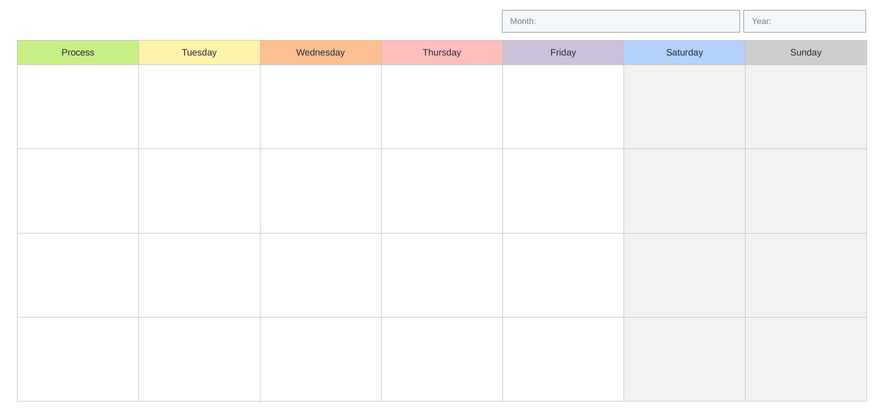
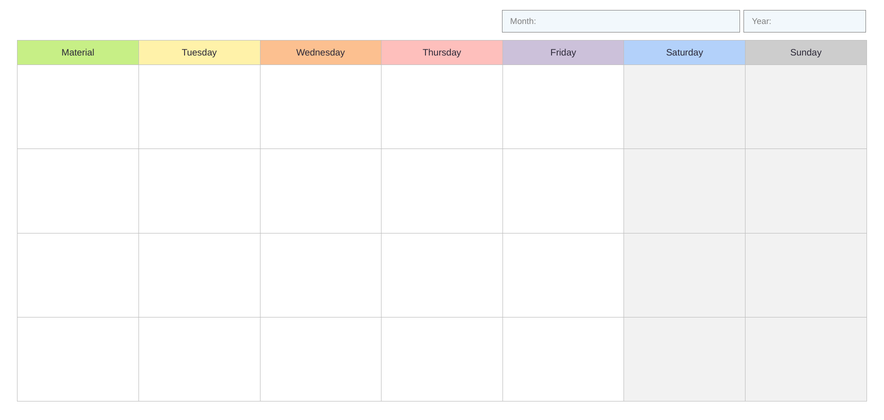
Process: Process -> Material
